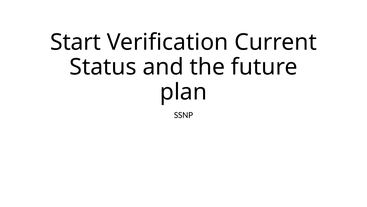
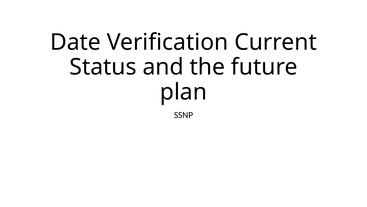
Start: Start -> Date
